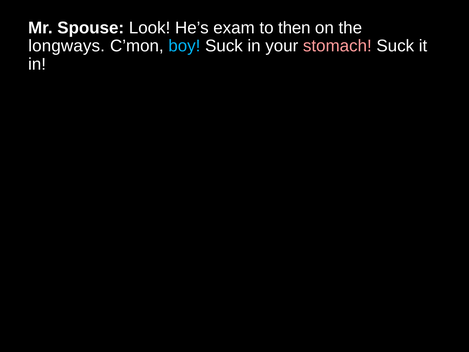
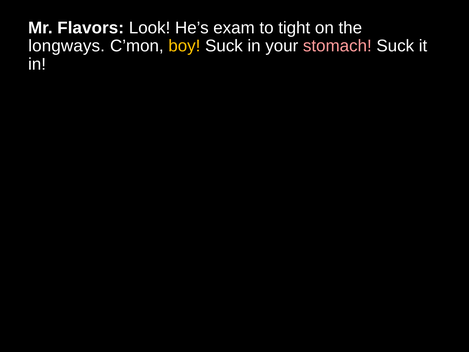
Spouse: Spouse -> Flavors
then: then -> tight
boy colour: light blue -> yellow
